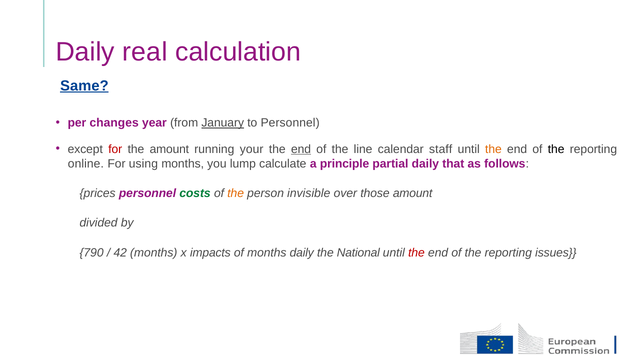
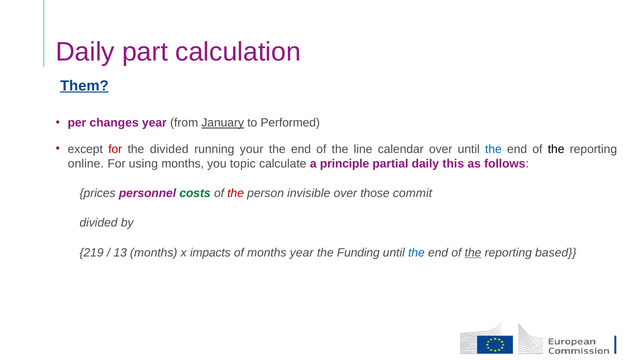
real: real -> part
Same: Same -> Them
to Personnel: Personnel -> Performed
the amount: amount -> divided
end at (301, 149) underline: present -> none
calendar staff: staff -> over
the at (493, 149) colour: orange -> blue
lump: lump -> topic
that: that -> this
the at (236, 193) colour: orange -> red
those amount: amount -> commit
790: 790 -> 219
42: 42 -> 13
months daily: daily -> year
National: National -> Funding
the at (416, 252) colour: red -> blue
the at (473, 252) underline: none -> present
issues: issues -> based
